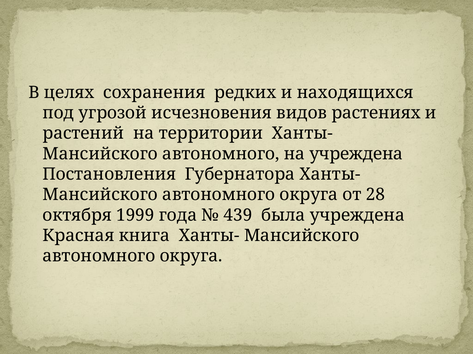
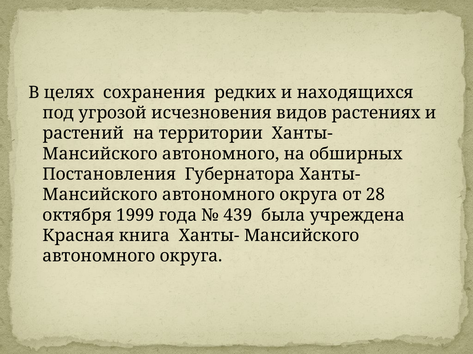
на учреждена: учреждена -> обширных
